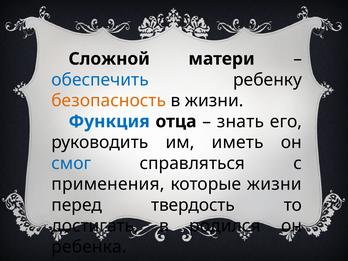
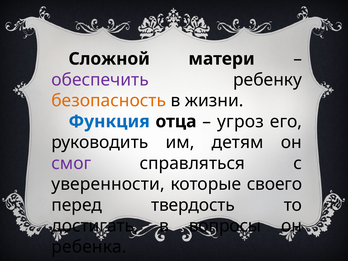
обеспечить colour: blue -> purple
знать: знать -> угроз
иметь: иметь -> детям
смог colour: blue -> purple
применения: применения -> уверенности
которые жизни: жизни -> своего
родился: родился -> вопросы
